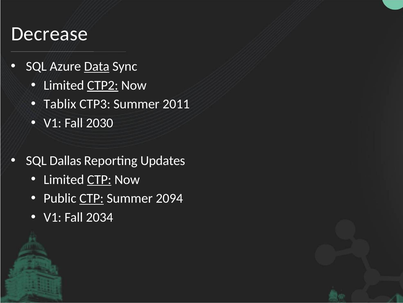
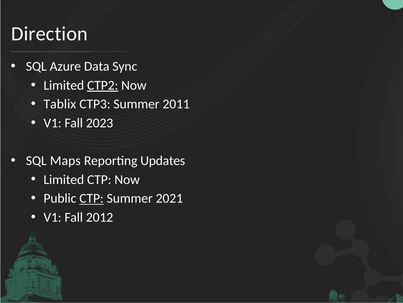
Decrease: Decrease -> Direction
Data underline: present -> none
2030: 2030 -> 2023
Dallas: Dallas -> Maps
CTP at (99, 179) underline: present -> none
2094: 2094 -> 2021
2034: 2034 -> 2012
